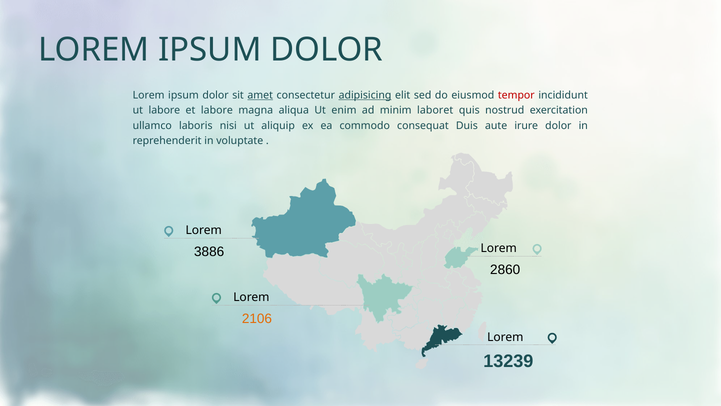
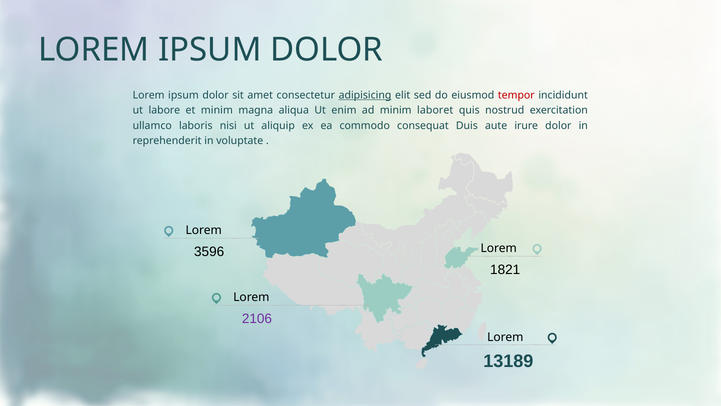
amet underline: present -> none
et labore: labore -> minim
3886: 3886 -> 3596
2860: 2860 -> 1821
2106 colour: orange -> purple
13239: 13239 -> 13189
